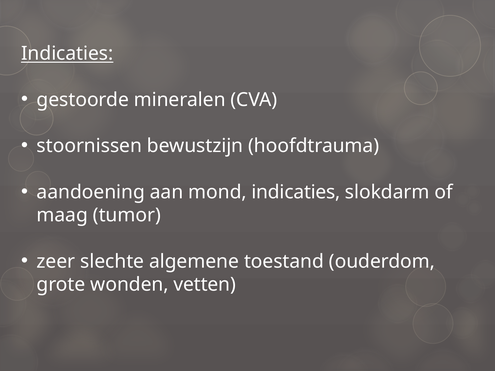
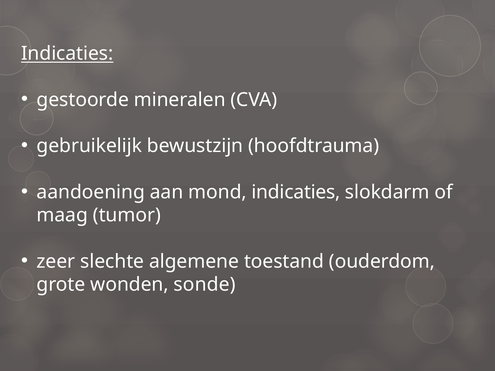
stoornissen: stoornissen -> gebruikelijk
vetten: vetten -> sonde
